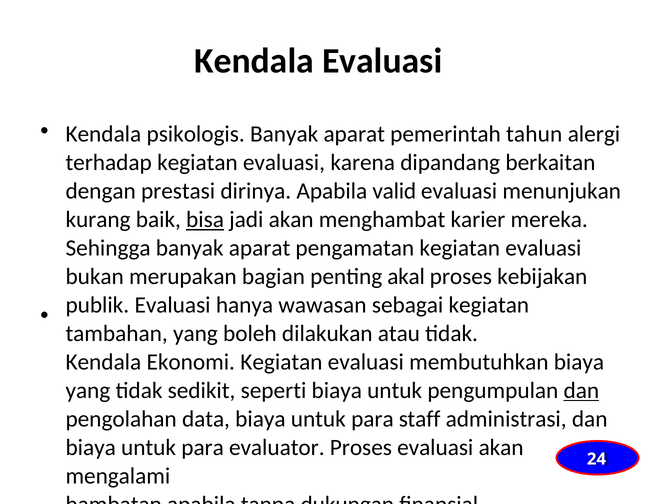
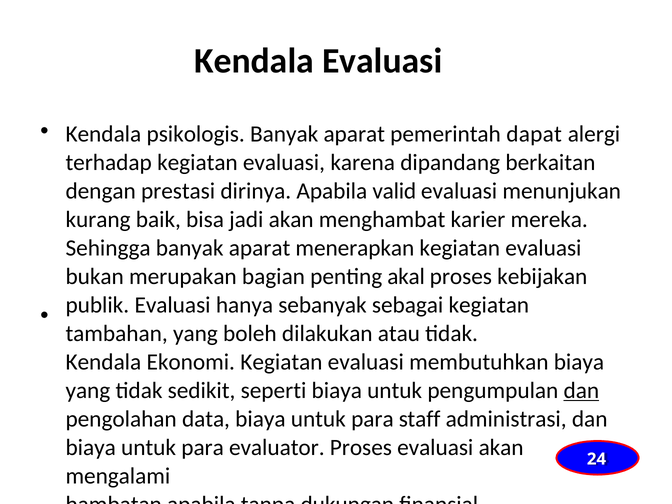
tahun: tahun -> dapat
bisa underline: present -> none
pengamatan: pengamatan -> menerapkan
wawasan: wawasan -> sebanyak
